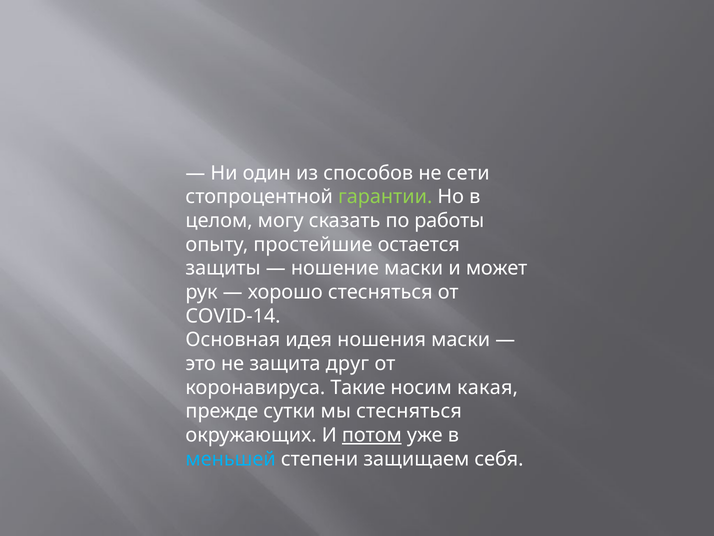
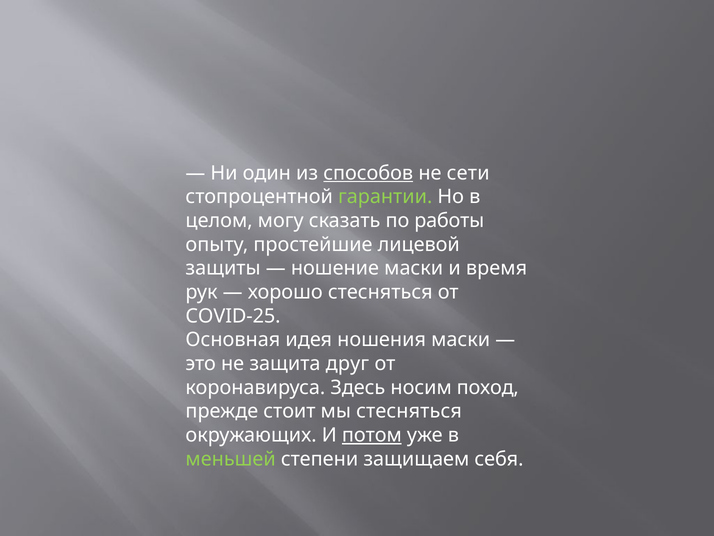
способов underline: none -> present
остается: остается -> лицевой
может: может -> время
COVID-14: COVID-14 -> COVID-25
Такие: Такие -> Здесь
какая: какая -> поход
сутки: сутки -> стоит
меньшей colour: light blue -> light green
